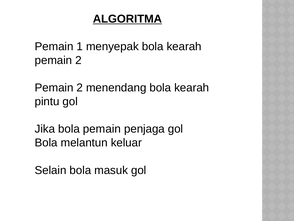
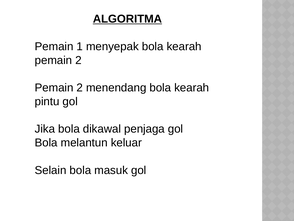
bola pemain: pemain -> dikawal
